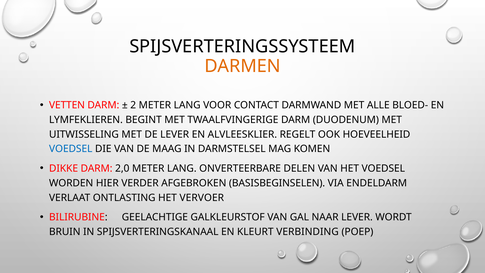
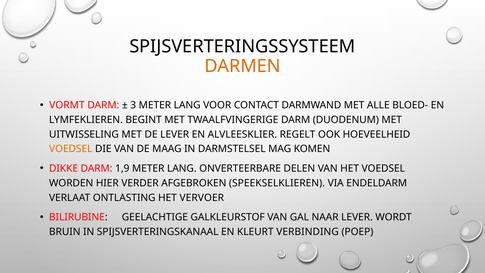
VETTEN: VETTEN -> VORMT
2: 2 -> 3
VOEDSEL at (71, 149) colour: blue -> orange
2,0: 2,0 -> 1,9
BASISBEGINSELEN: BASISBEGINSELEN -> SPEEKSELKLIEREN
